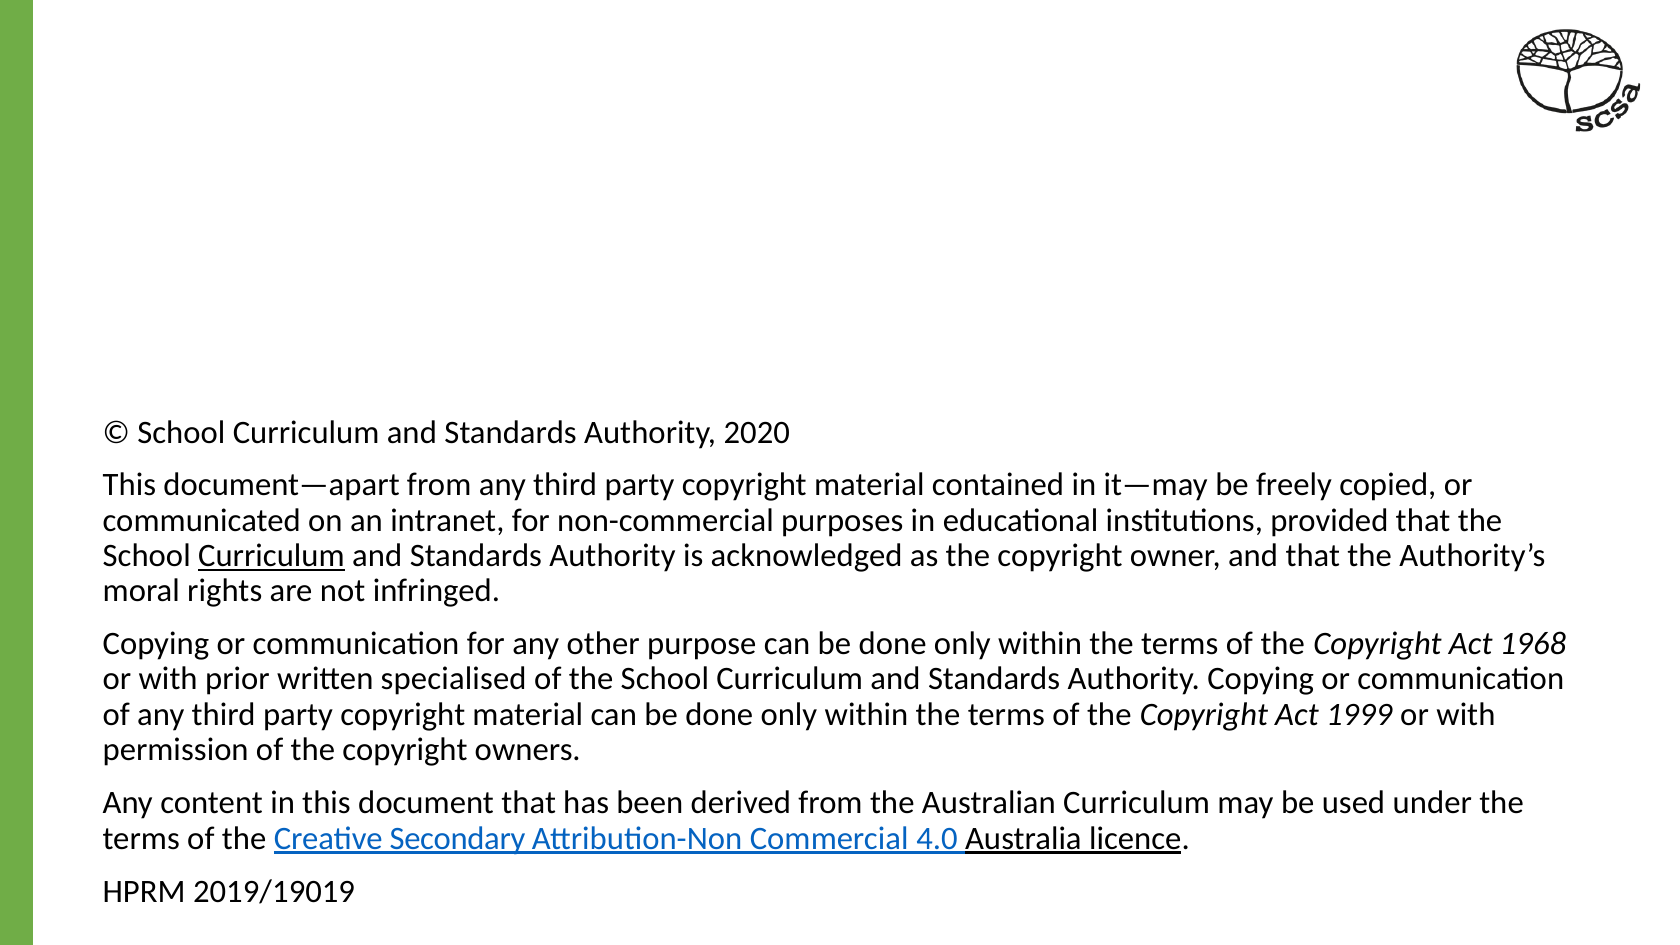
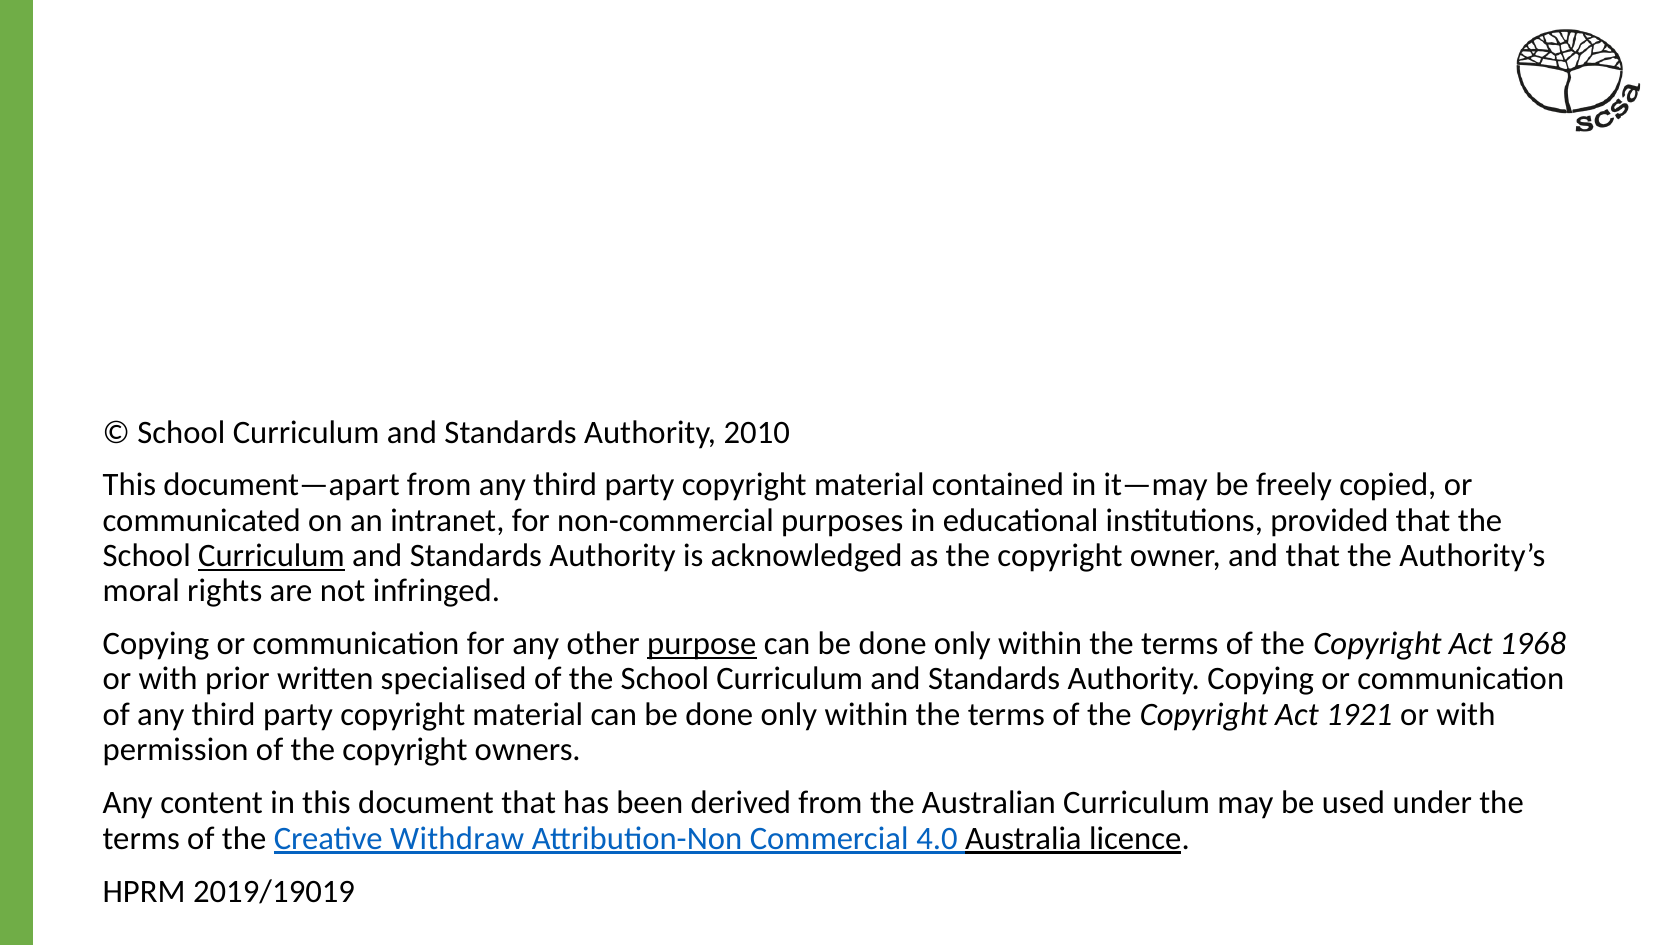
2020: 2020 -> 2010
purpose underline: none -> present
1999: 1999 -> 1921
Secondary: Secondary -> Withdraw
